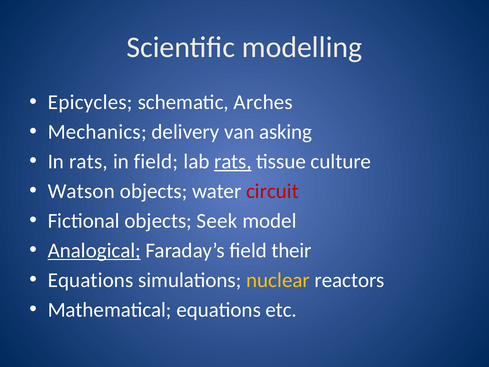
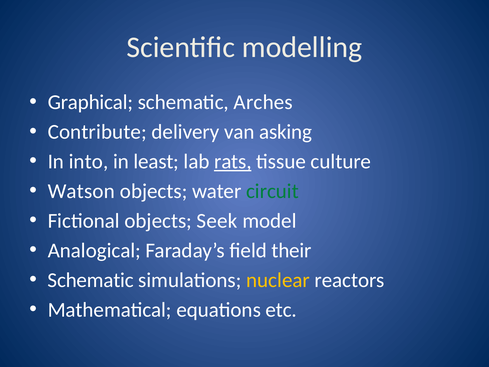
Epicycles: Epicycles -> Graphical
Mechanics: Mechanics -> Contribute
In rats: rats -> into
in field: field -> least
circuit colour: red -> green
Analogical underline: present -> none
Equations at (91, 280): Equations -> Schematic
